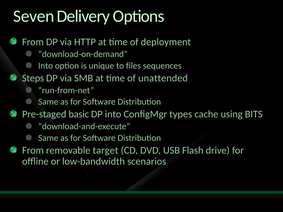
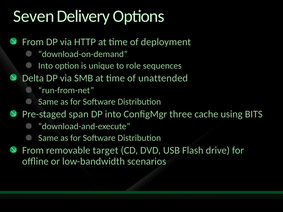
files: files -> role
Steps: Steps -> Delta
basic: basic -> span
types: types -> three
